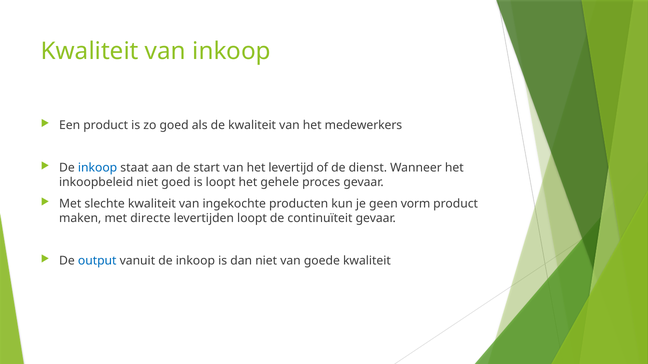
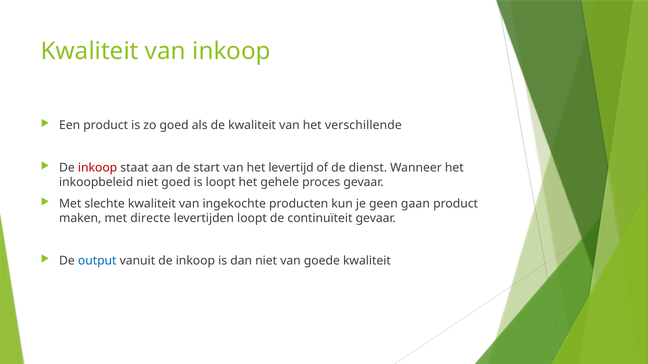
medewerkers: medewerkers -> verschillende
inkoop at (98, 168) colour: blue -> red
vorm: vorm -> gaan
